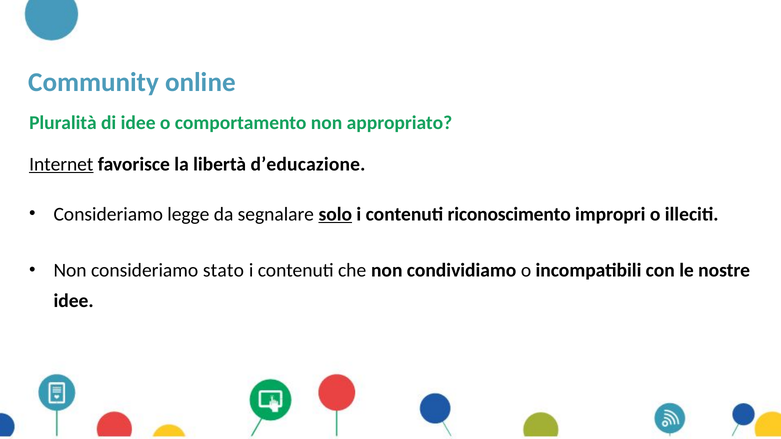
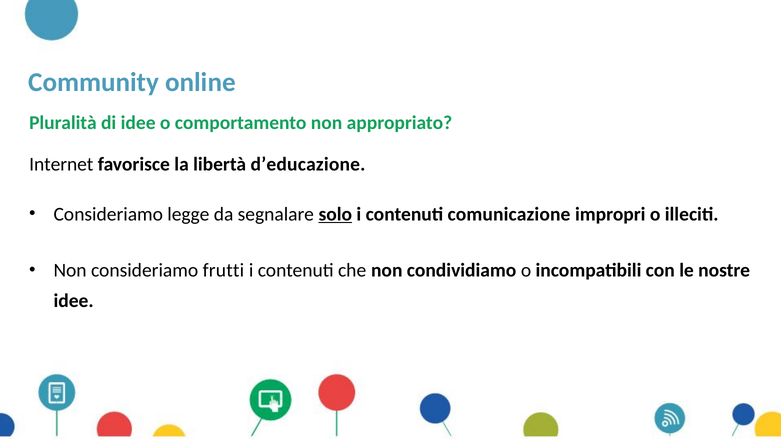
Internet underline: present -> none
riconoscimento: riconoscimento -> comunicazione
stato: stato -> frutti
